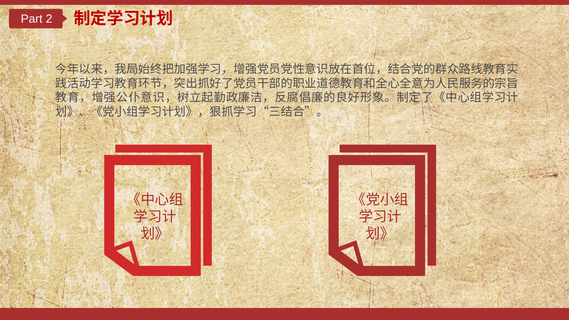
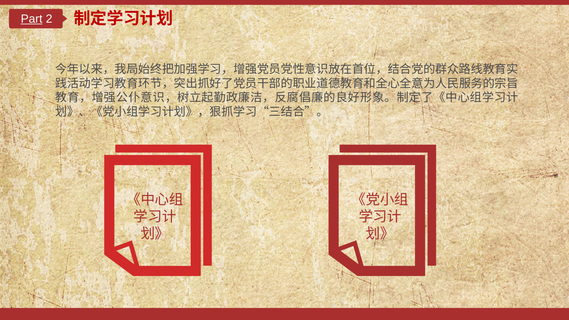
Part underline: none -> present
